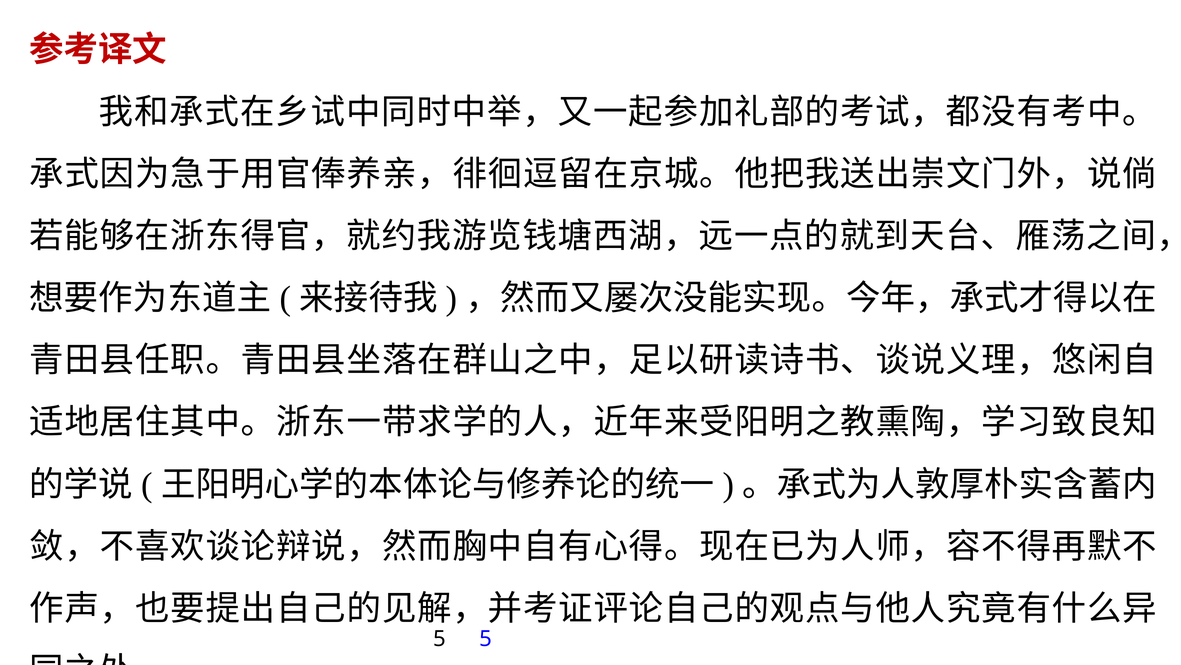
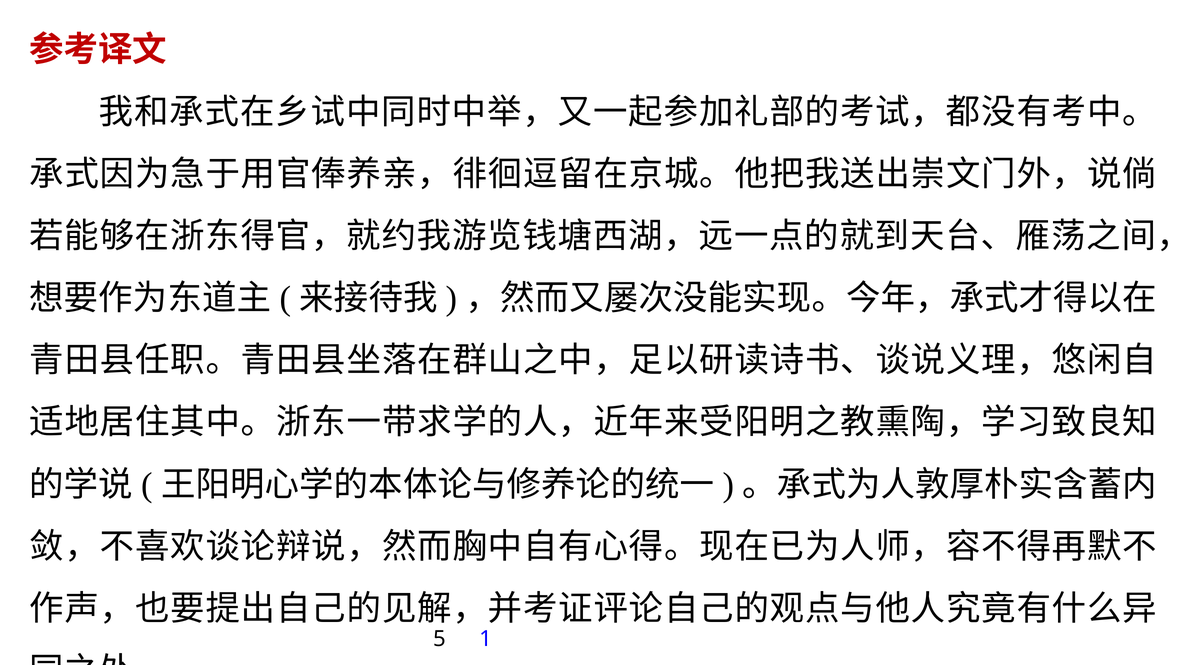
5 5: 5 -> 1
